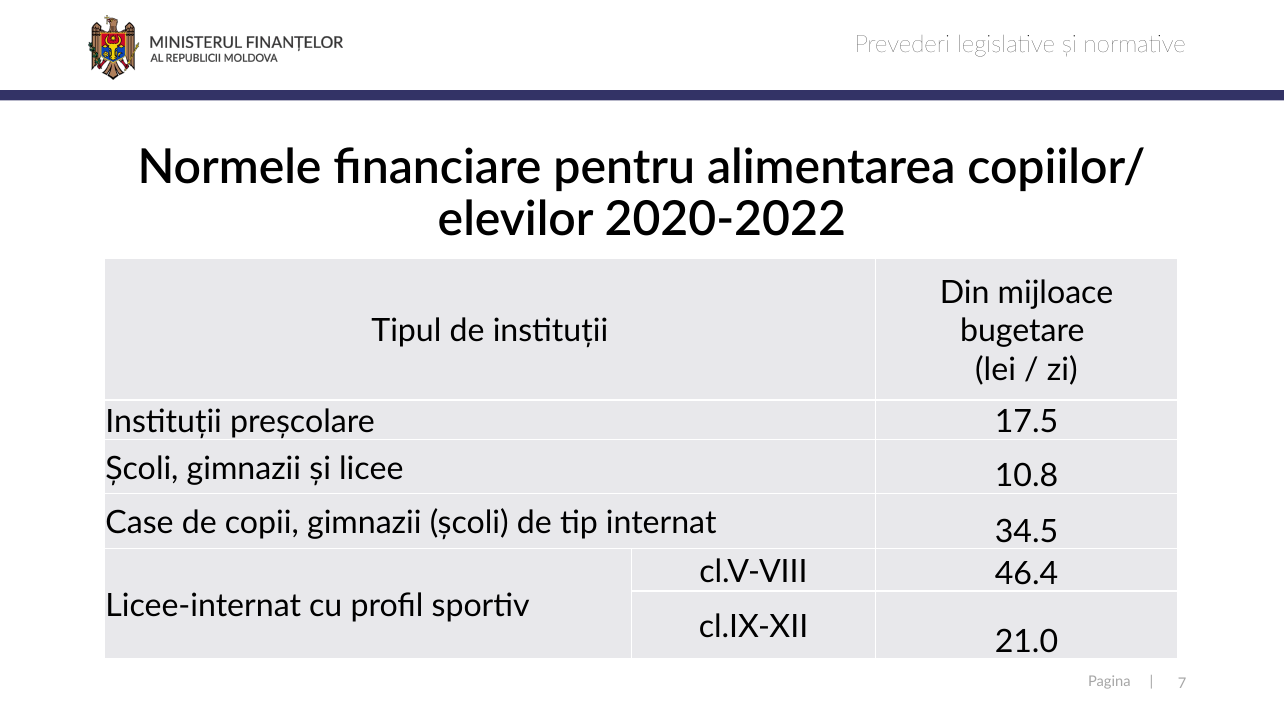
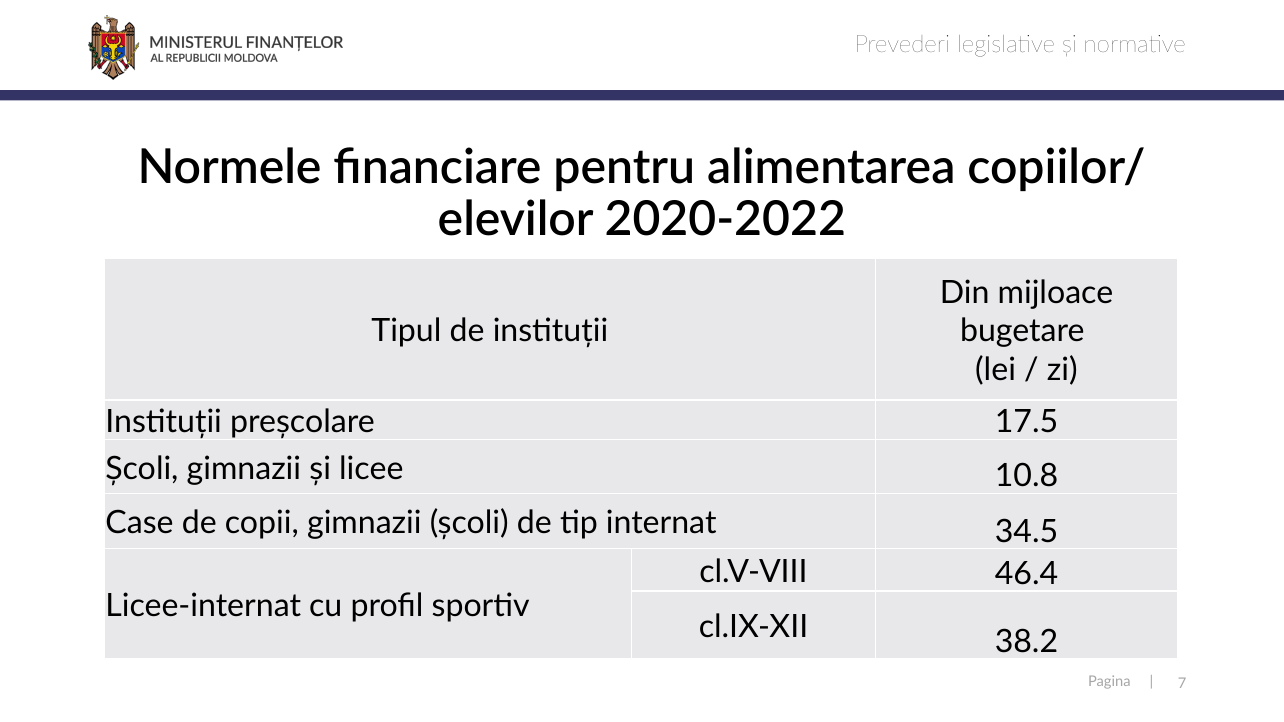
21.0: 21.0 -> 38.2
